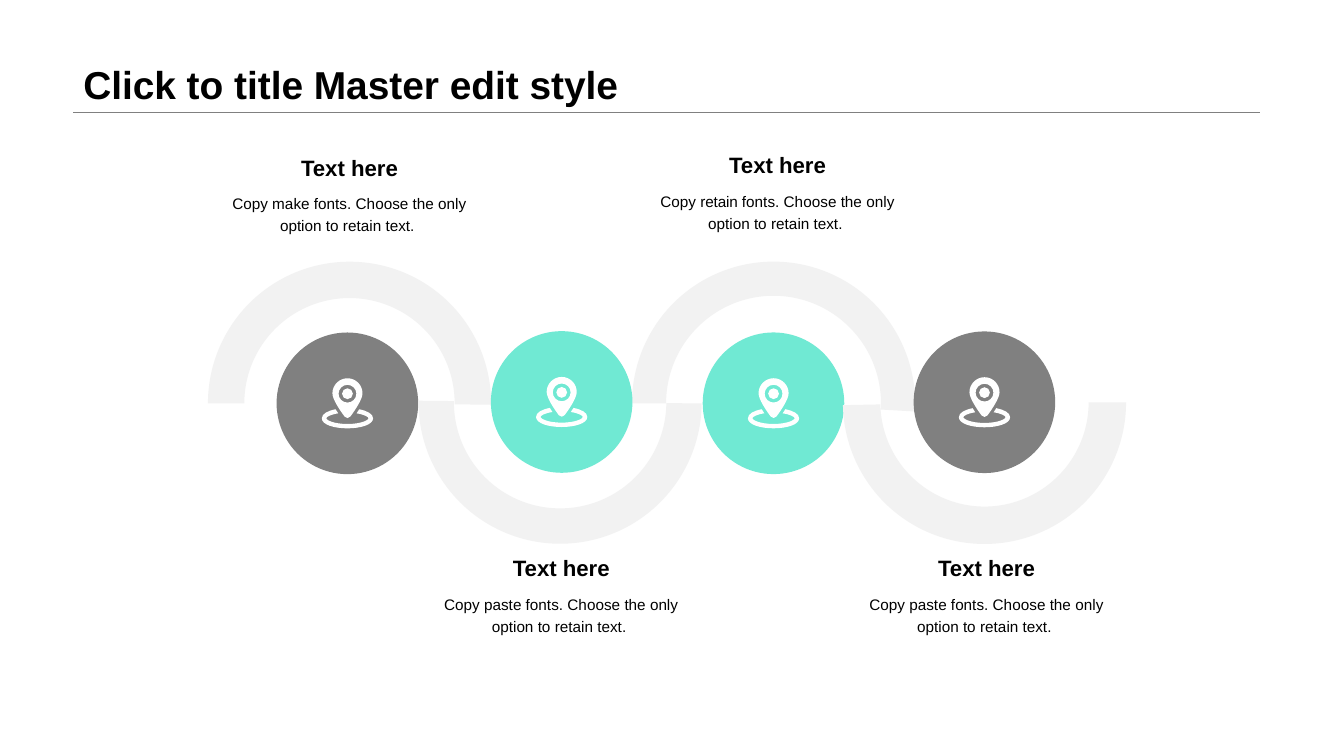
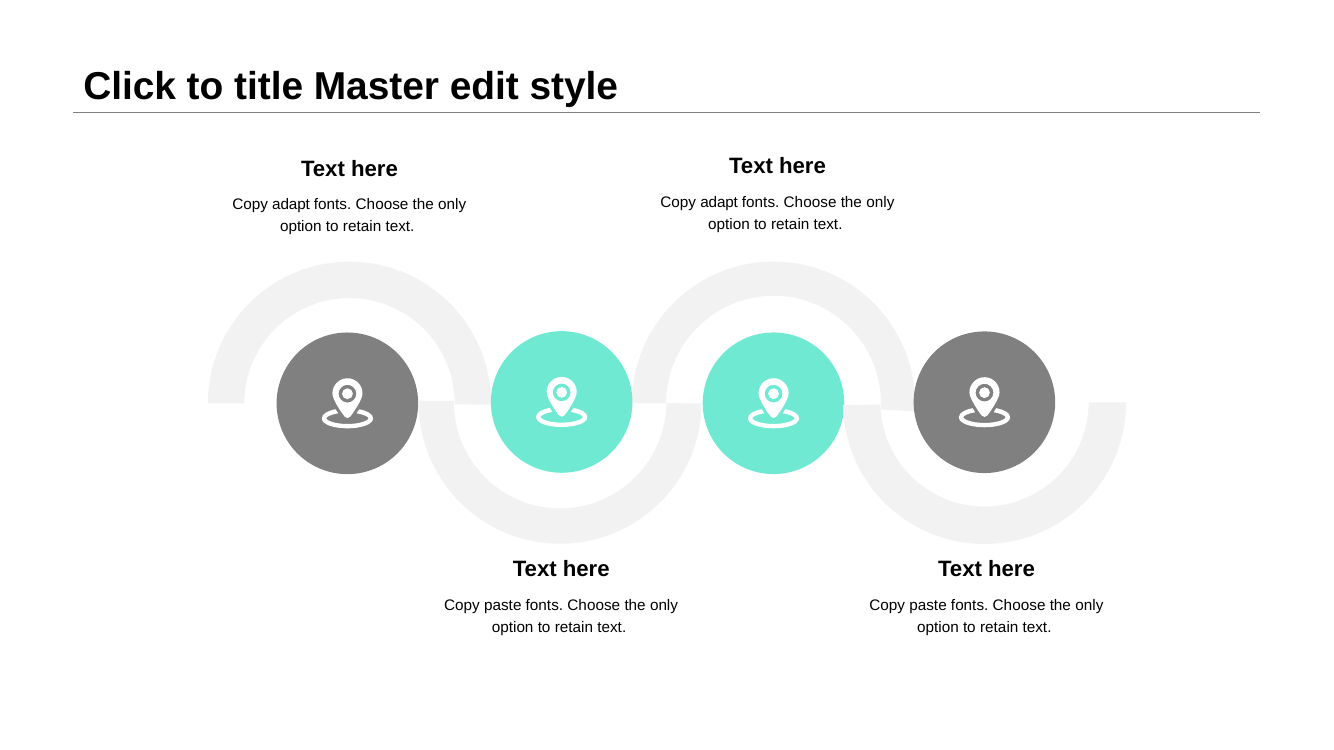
retain at (719, 202): retain -> adapt
make at (291, 205): make -> adapt
